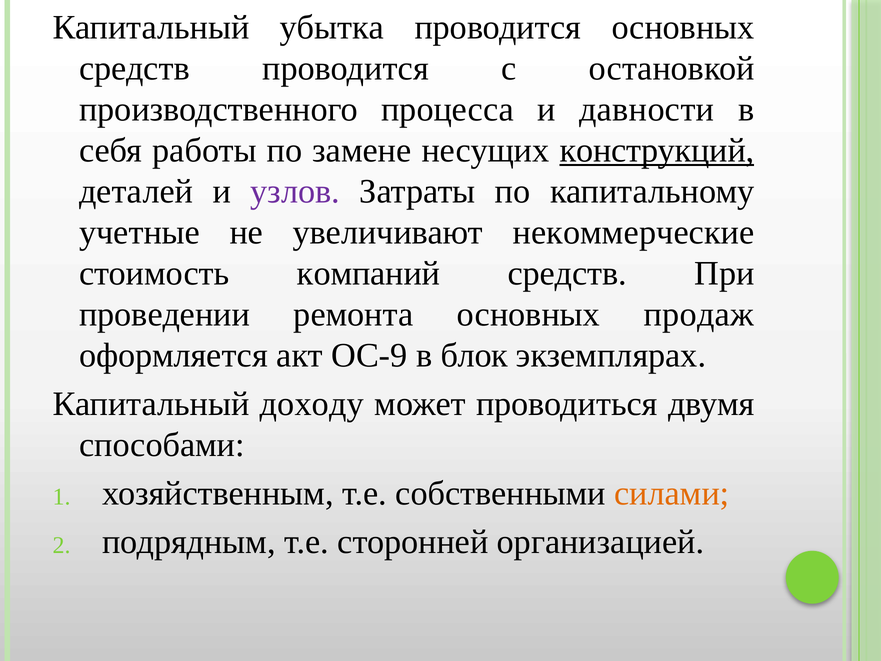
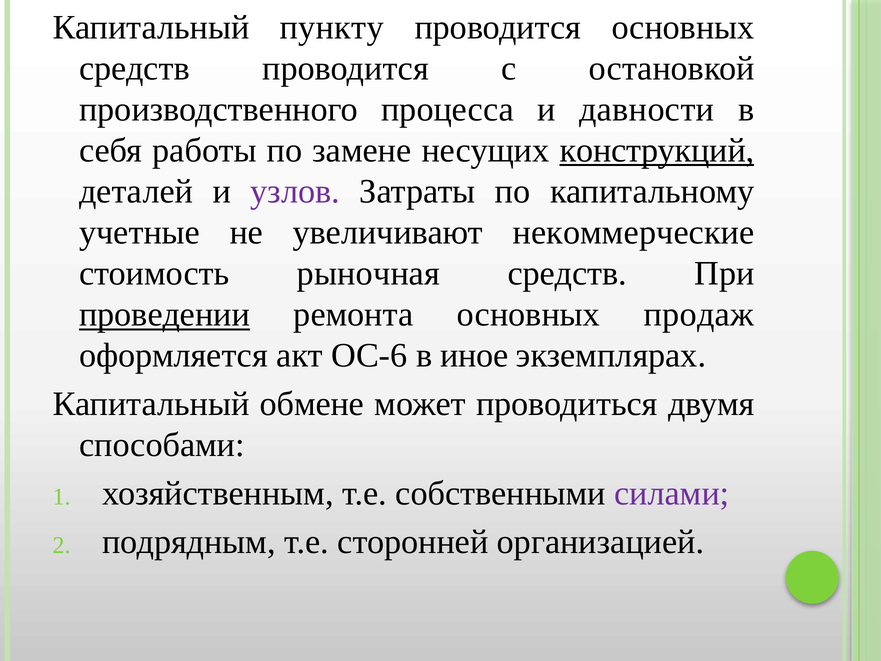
убытка: убытка -> пункту
компаний: компаний -> рыночная
проведении underline: none -> present
ОС-9: ОС-9 -> ОС-6
блок: блок -> иное
доходу: доходу -> обмене
силами colour: orange -> purple
